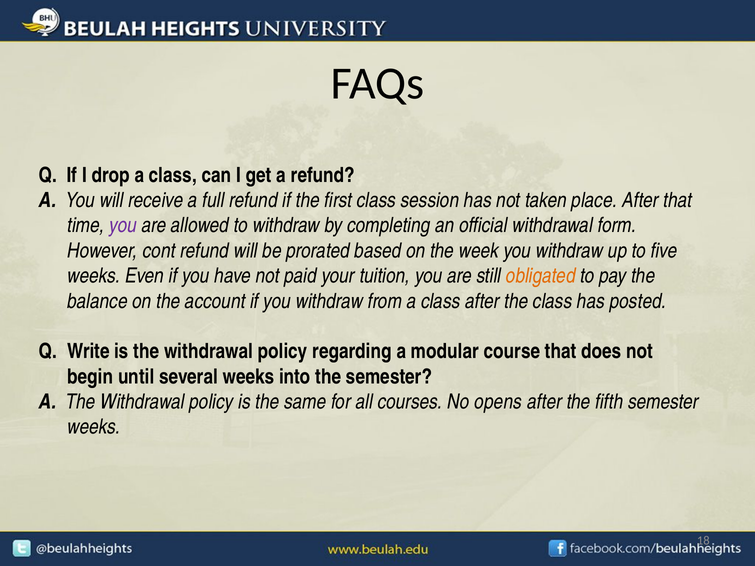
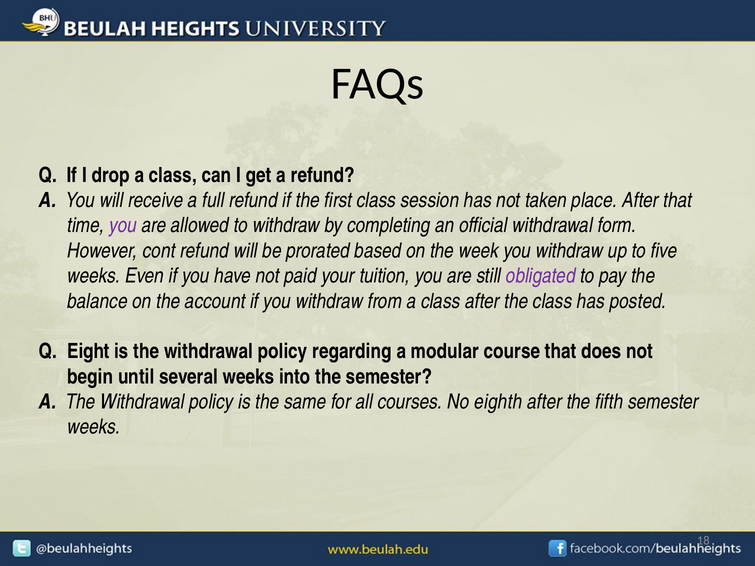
obligated colour: orange -> purple
Write: Write -> Eight
opens: opens -> eighth
